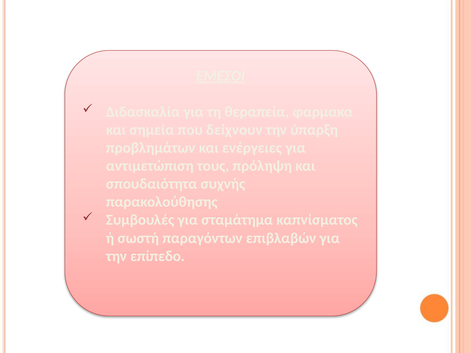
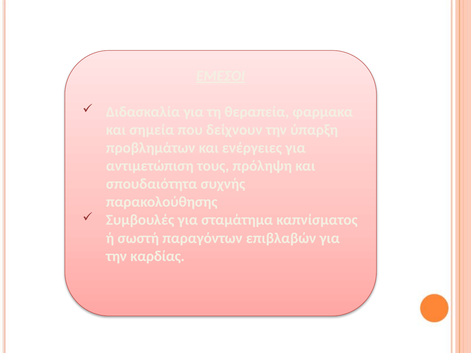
επίπεδο: επίπεδο -> καρδίας
